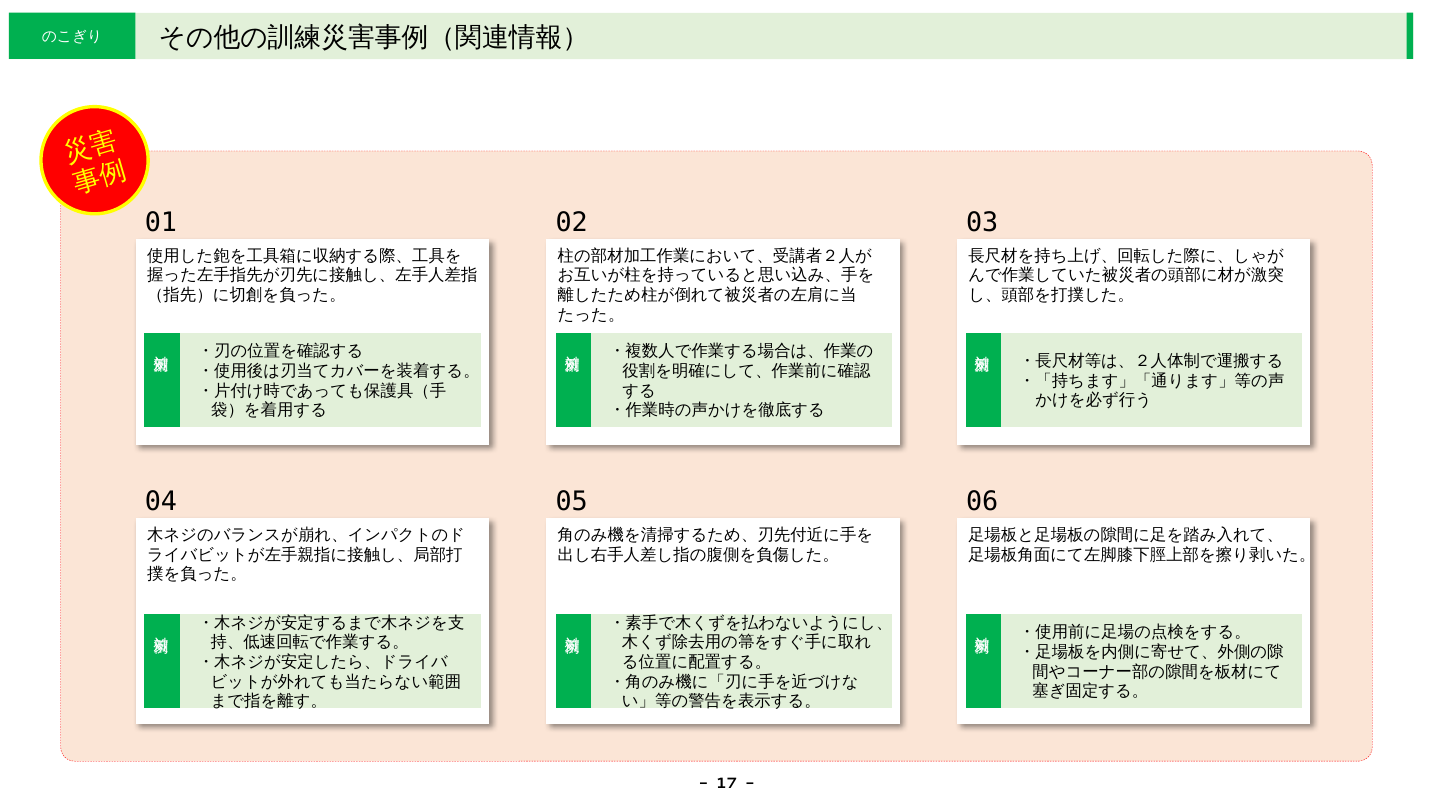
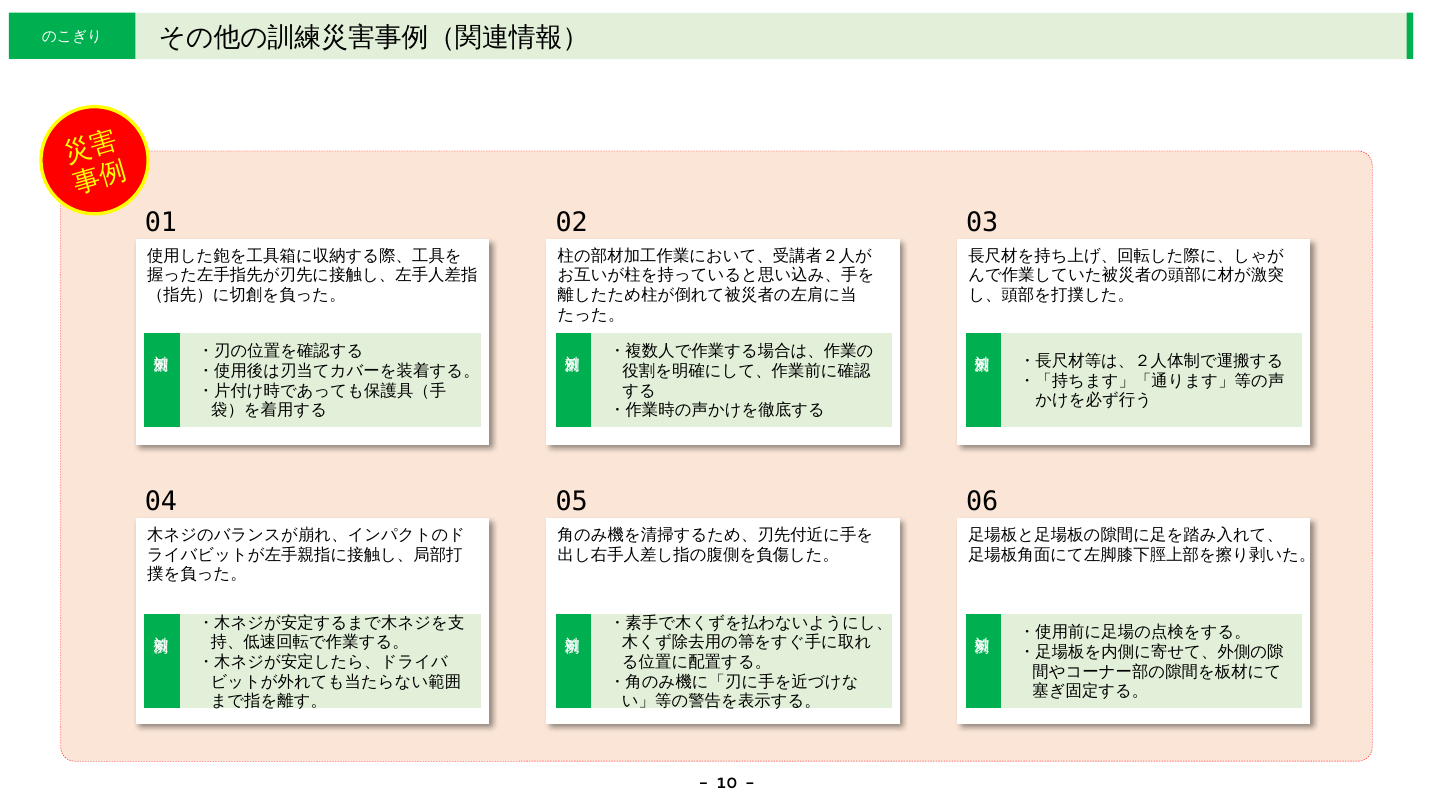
17: 17 -> 10
